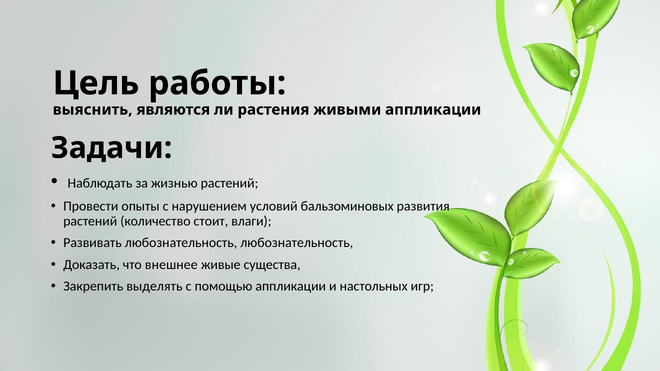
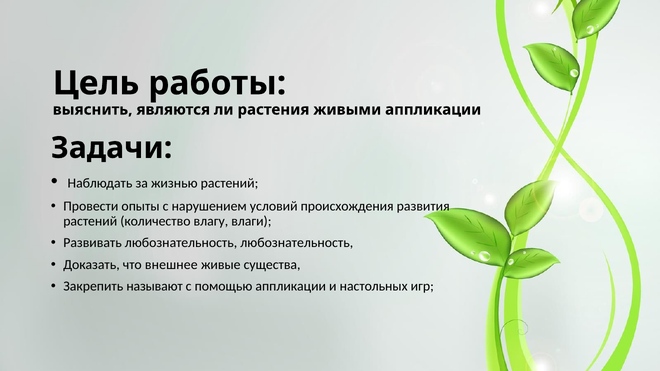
бальзоминовых: бальзоминовых -> происхождения
стоит: стоит -> влагу
выделять: выделять -> называют
